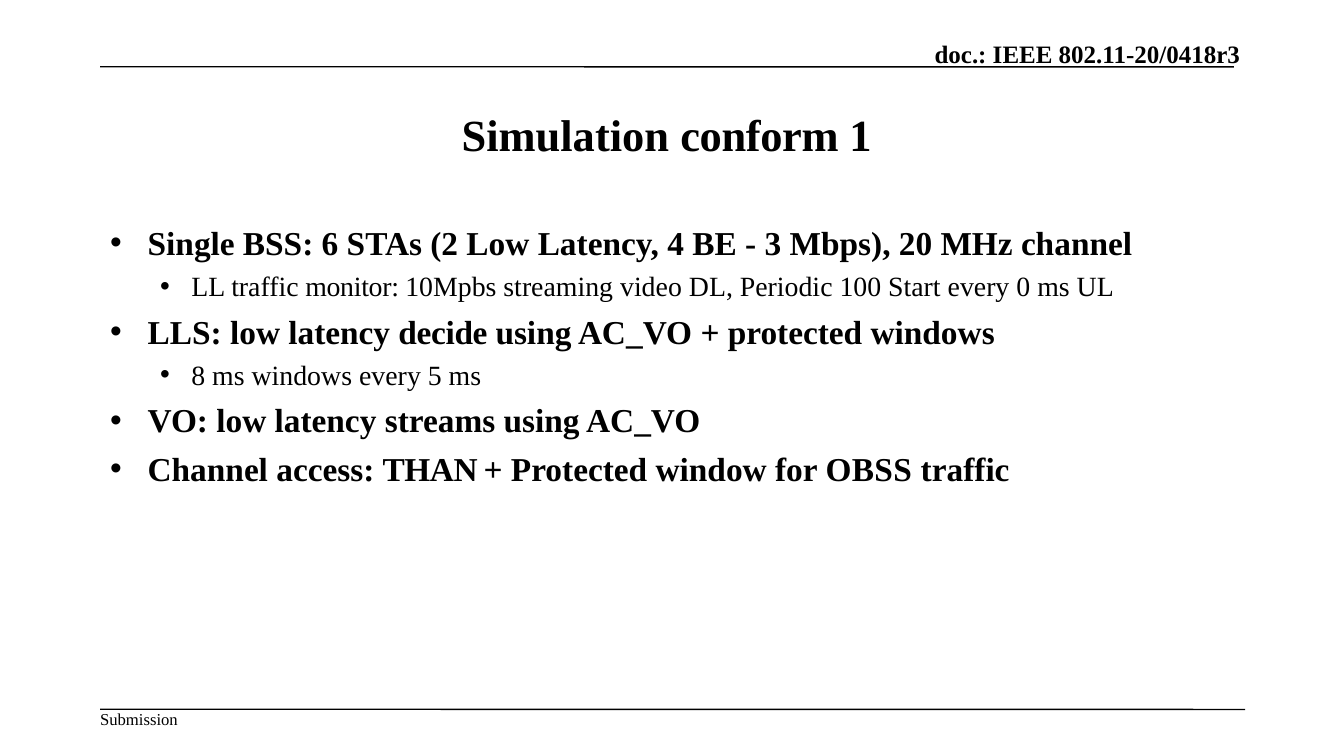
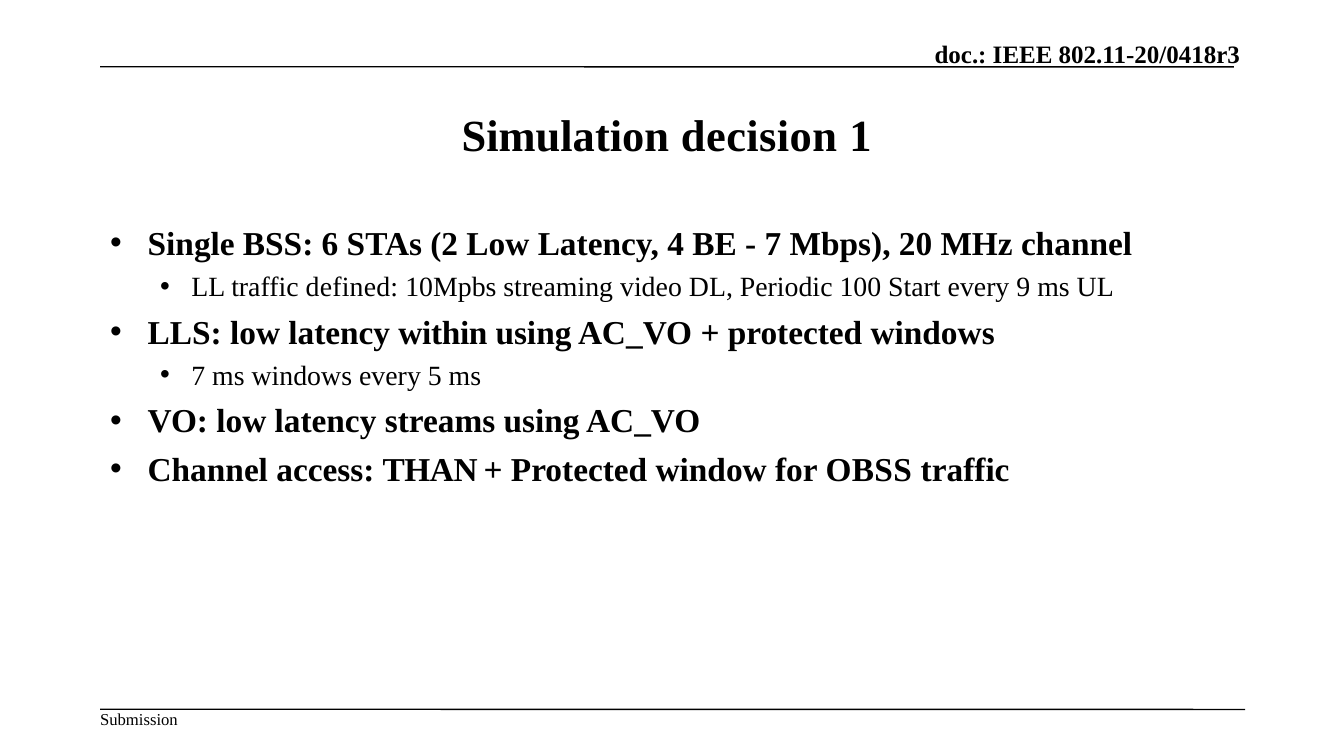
conform: conform -> decision
3 at (773, 244): 3 -> 7
monitor: monitor -> defined
0: 0 -> 9
decide: decide -> within
8 at (198, 376): 8 -> 7
